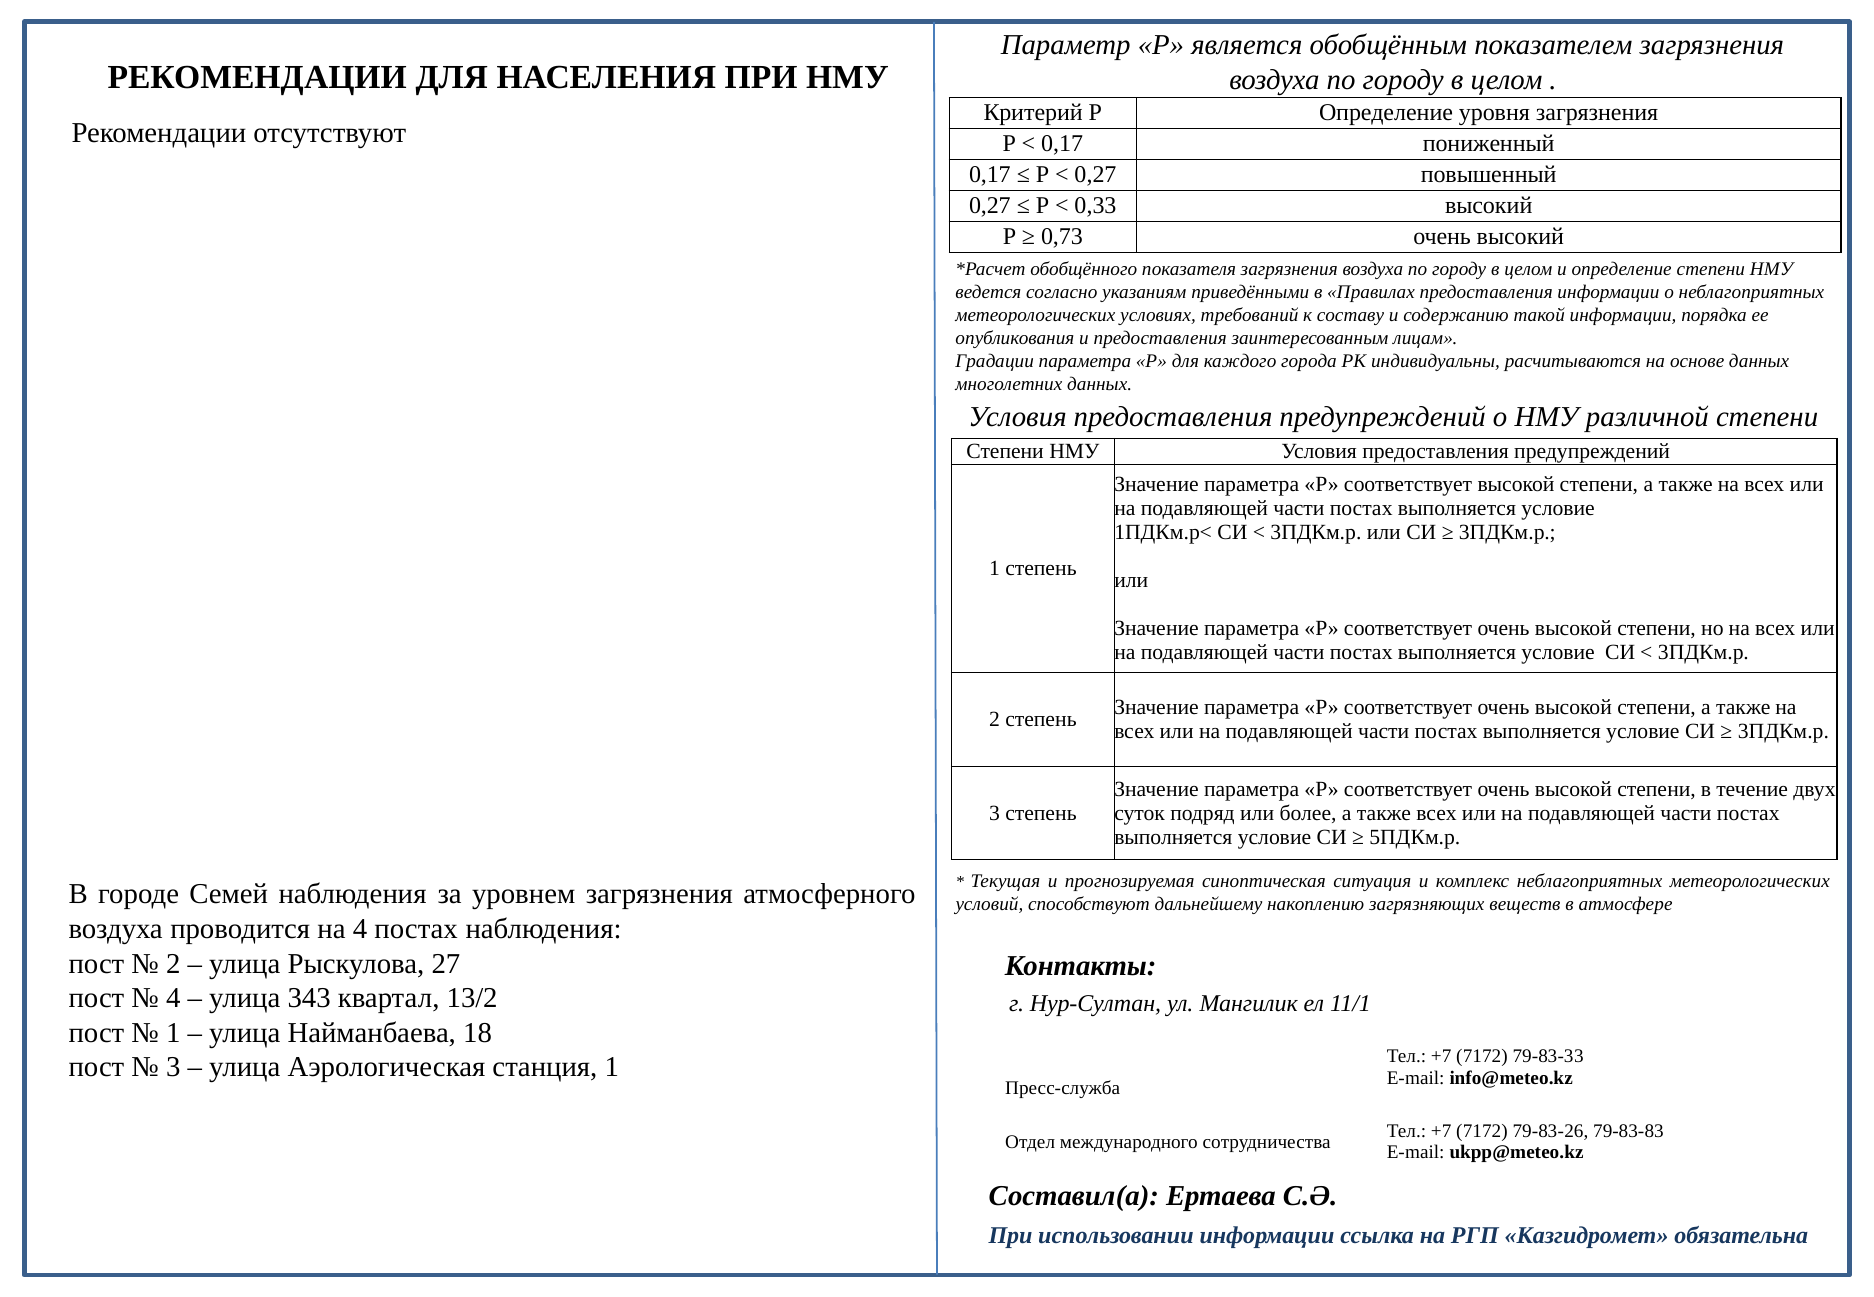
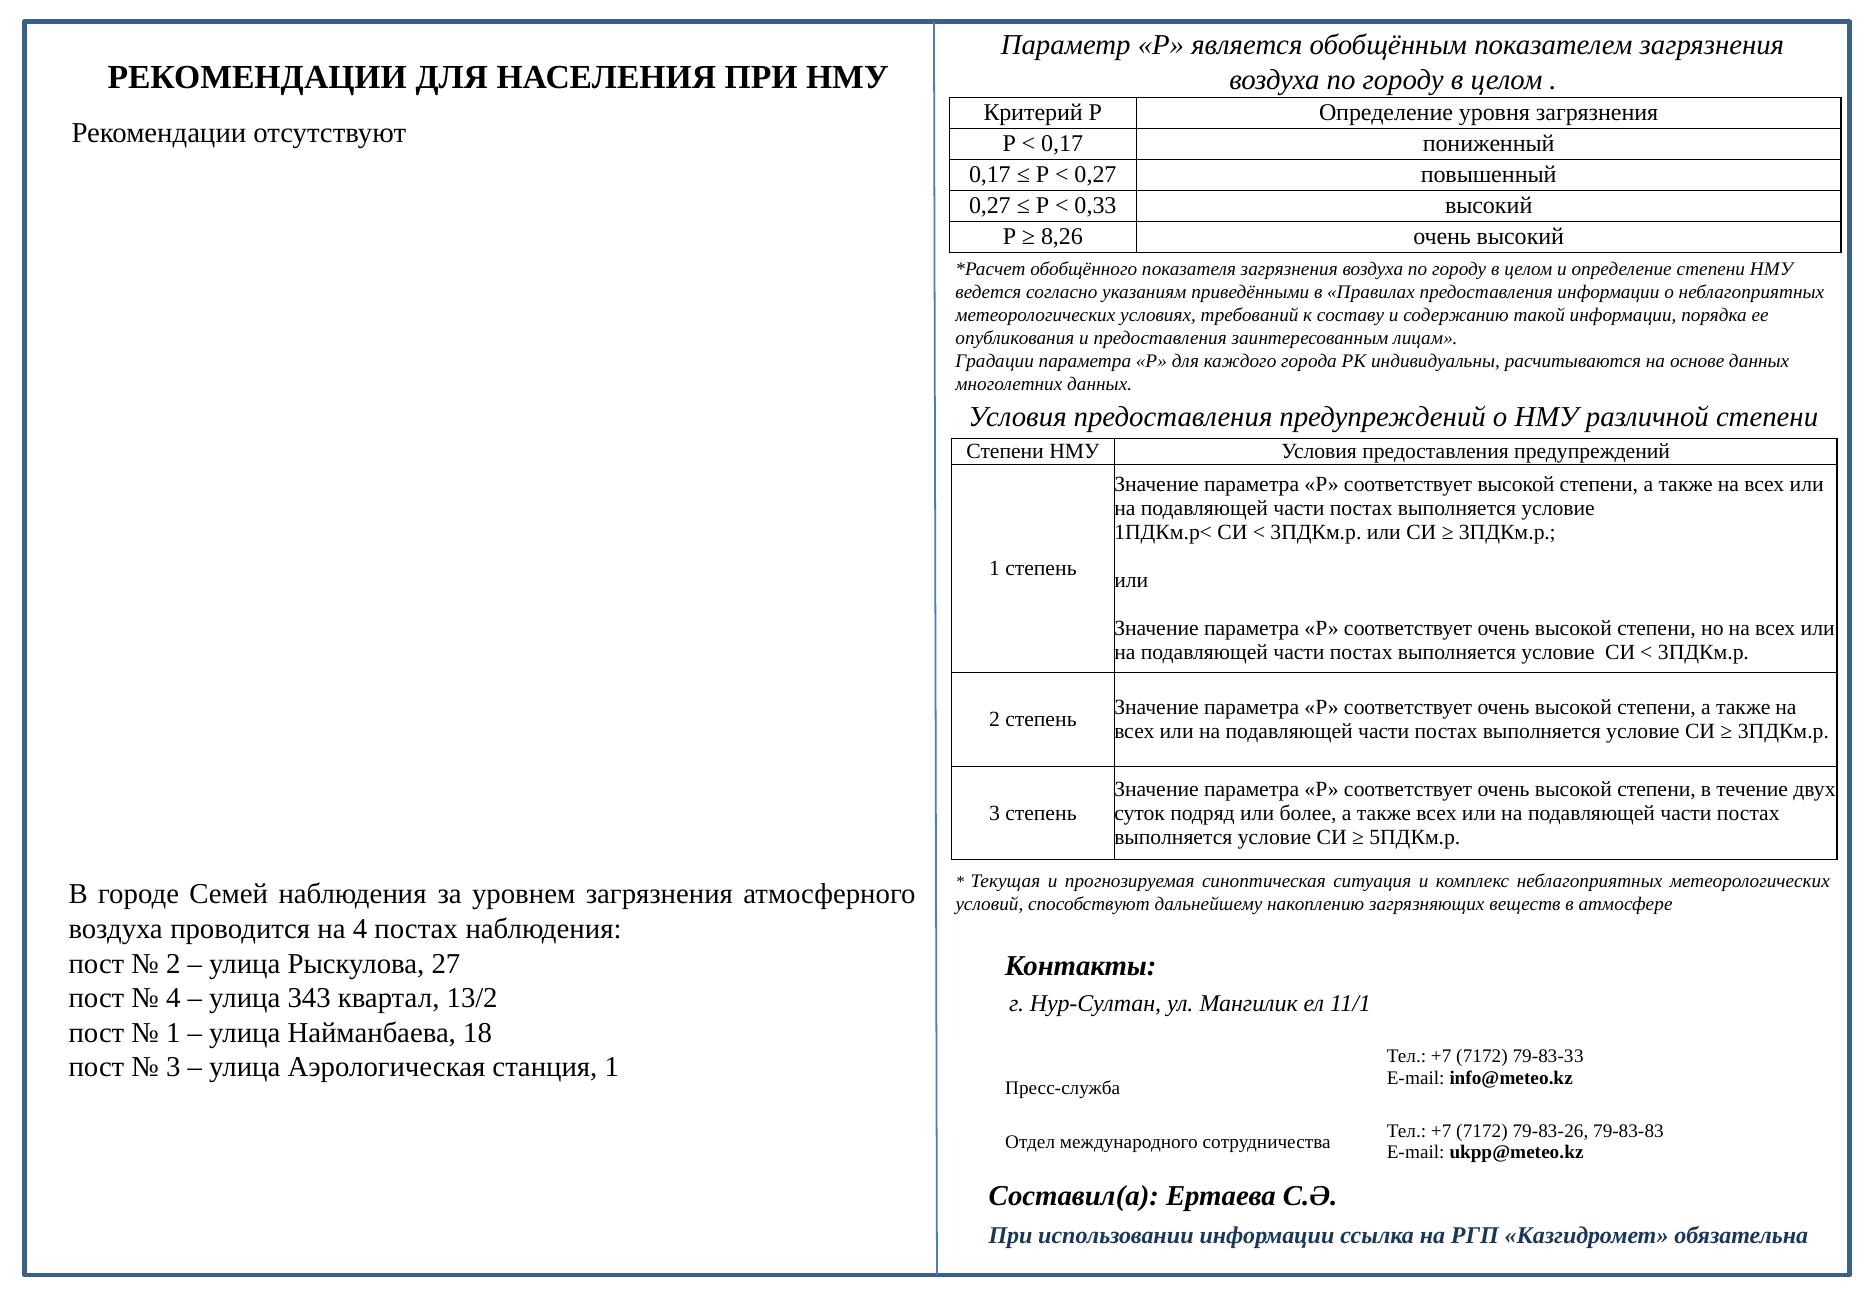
0,73: 0,73 -> 8,26
